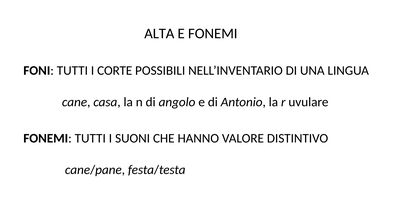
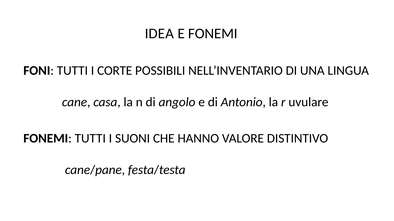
ALTA: ALTA -> IDEA
